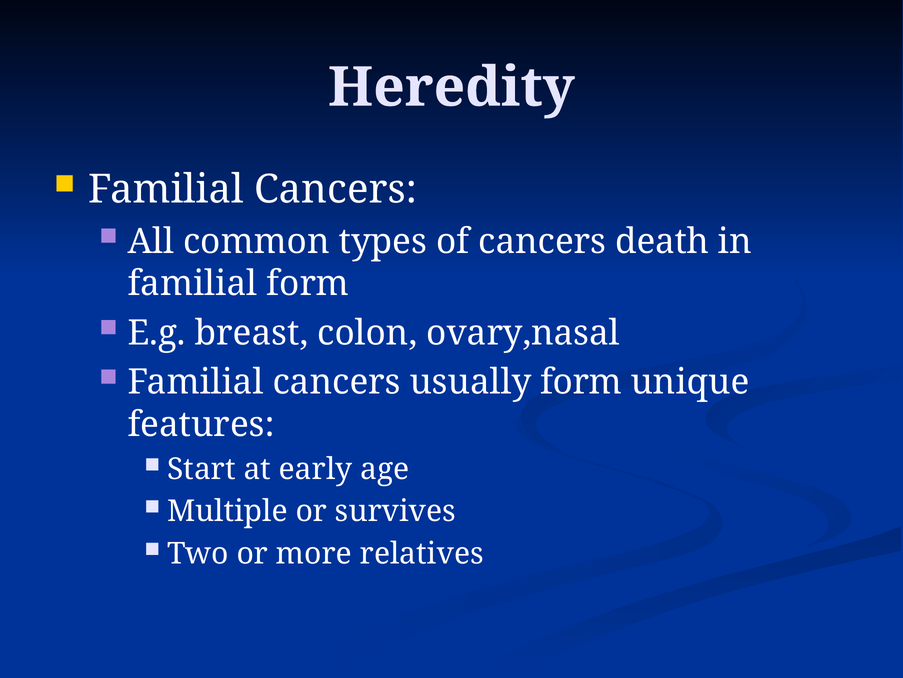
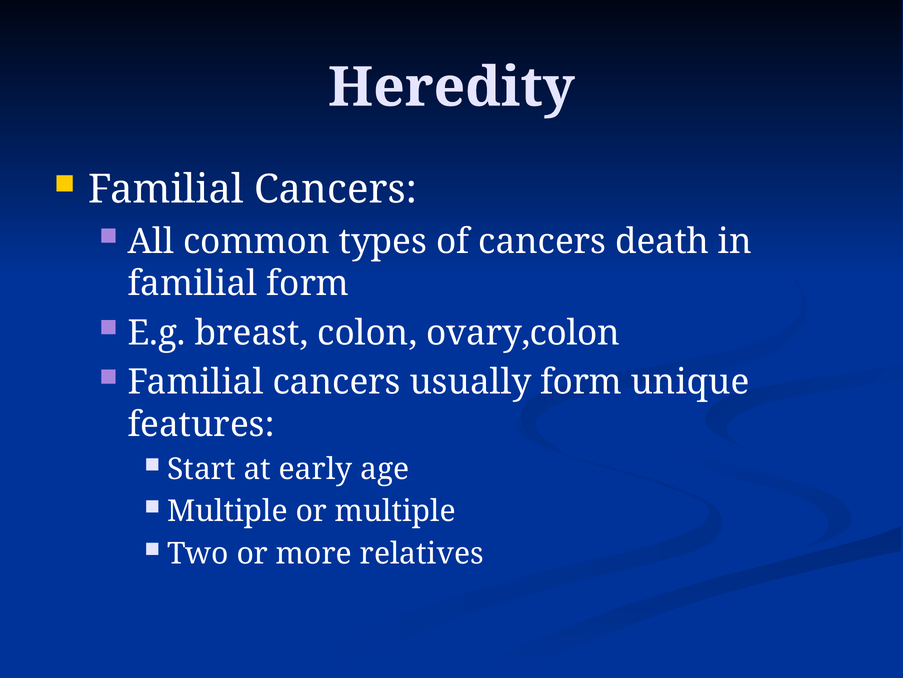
ovary,nasal: ovary,nasal -> ovary,colon
or survives: survives -> multiple
